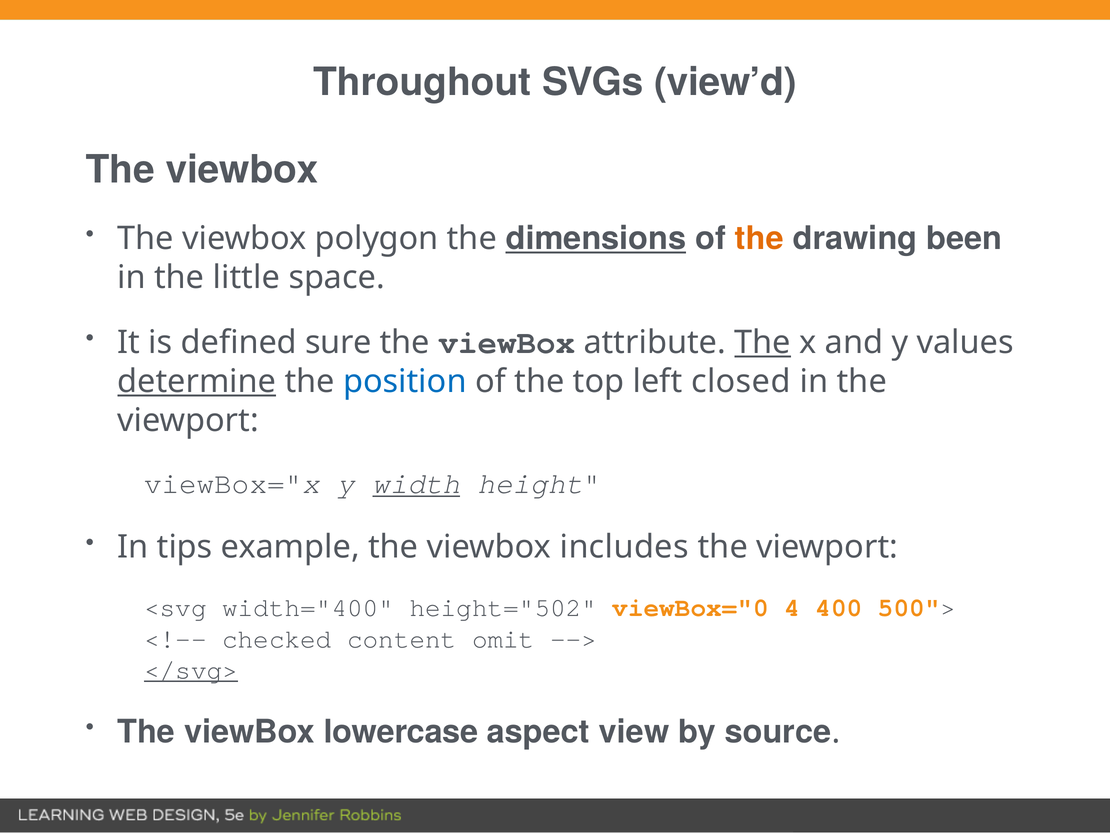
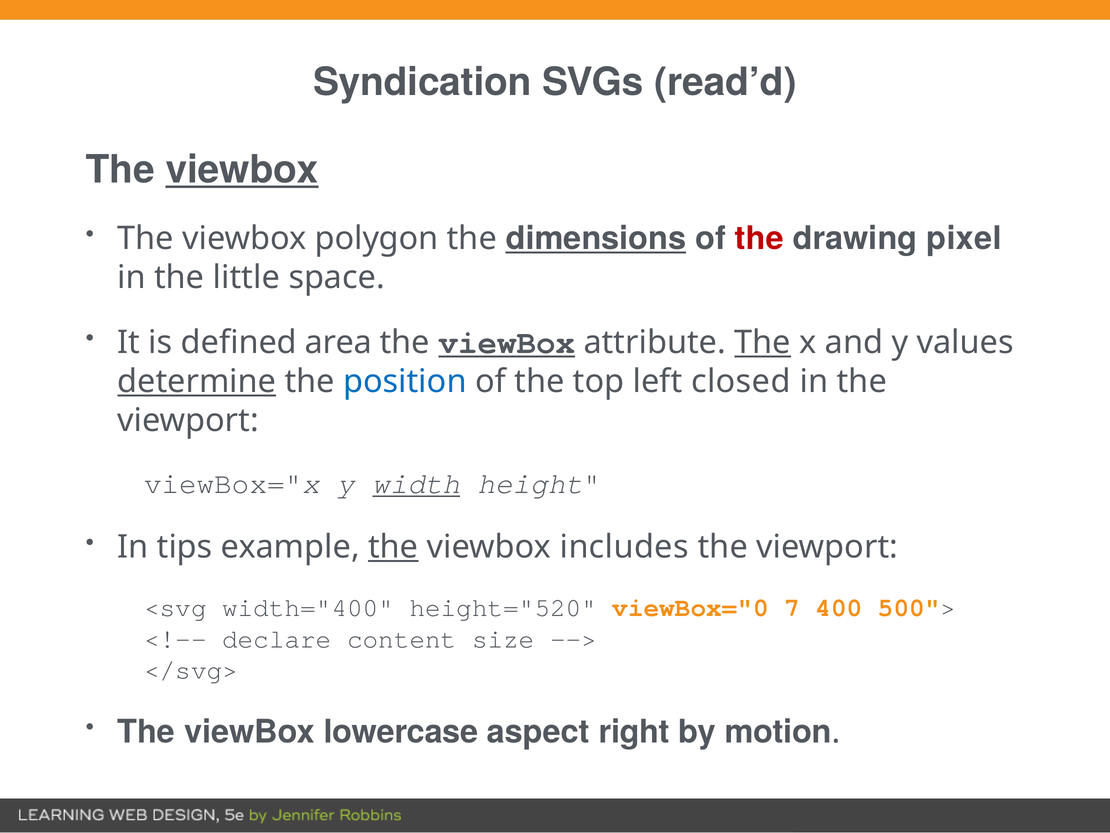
Throughout: Throughout -> Syndication
view’d: view’d -> read’d
viewbox at (242, 170) underline: none -> present
the at (759, 238) colour: orange -> red
been: been -> pixel
sure: sure -> area
viewBox at (507, 342) underline: none -> present
the at (393, 547) underline: none -> present
height="502: height="502 -> height="520
4: 4 -> 7
checked: checked -> declare
omit: omit -> size
</svg> underline: present -> none
view: view -> right
source: source -> motion
